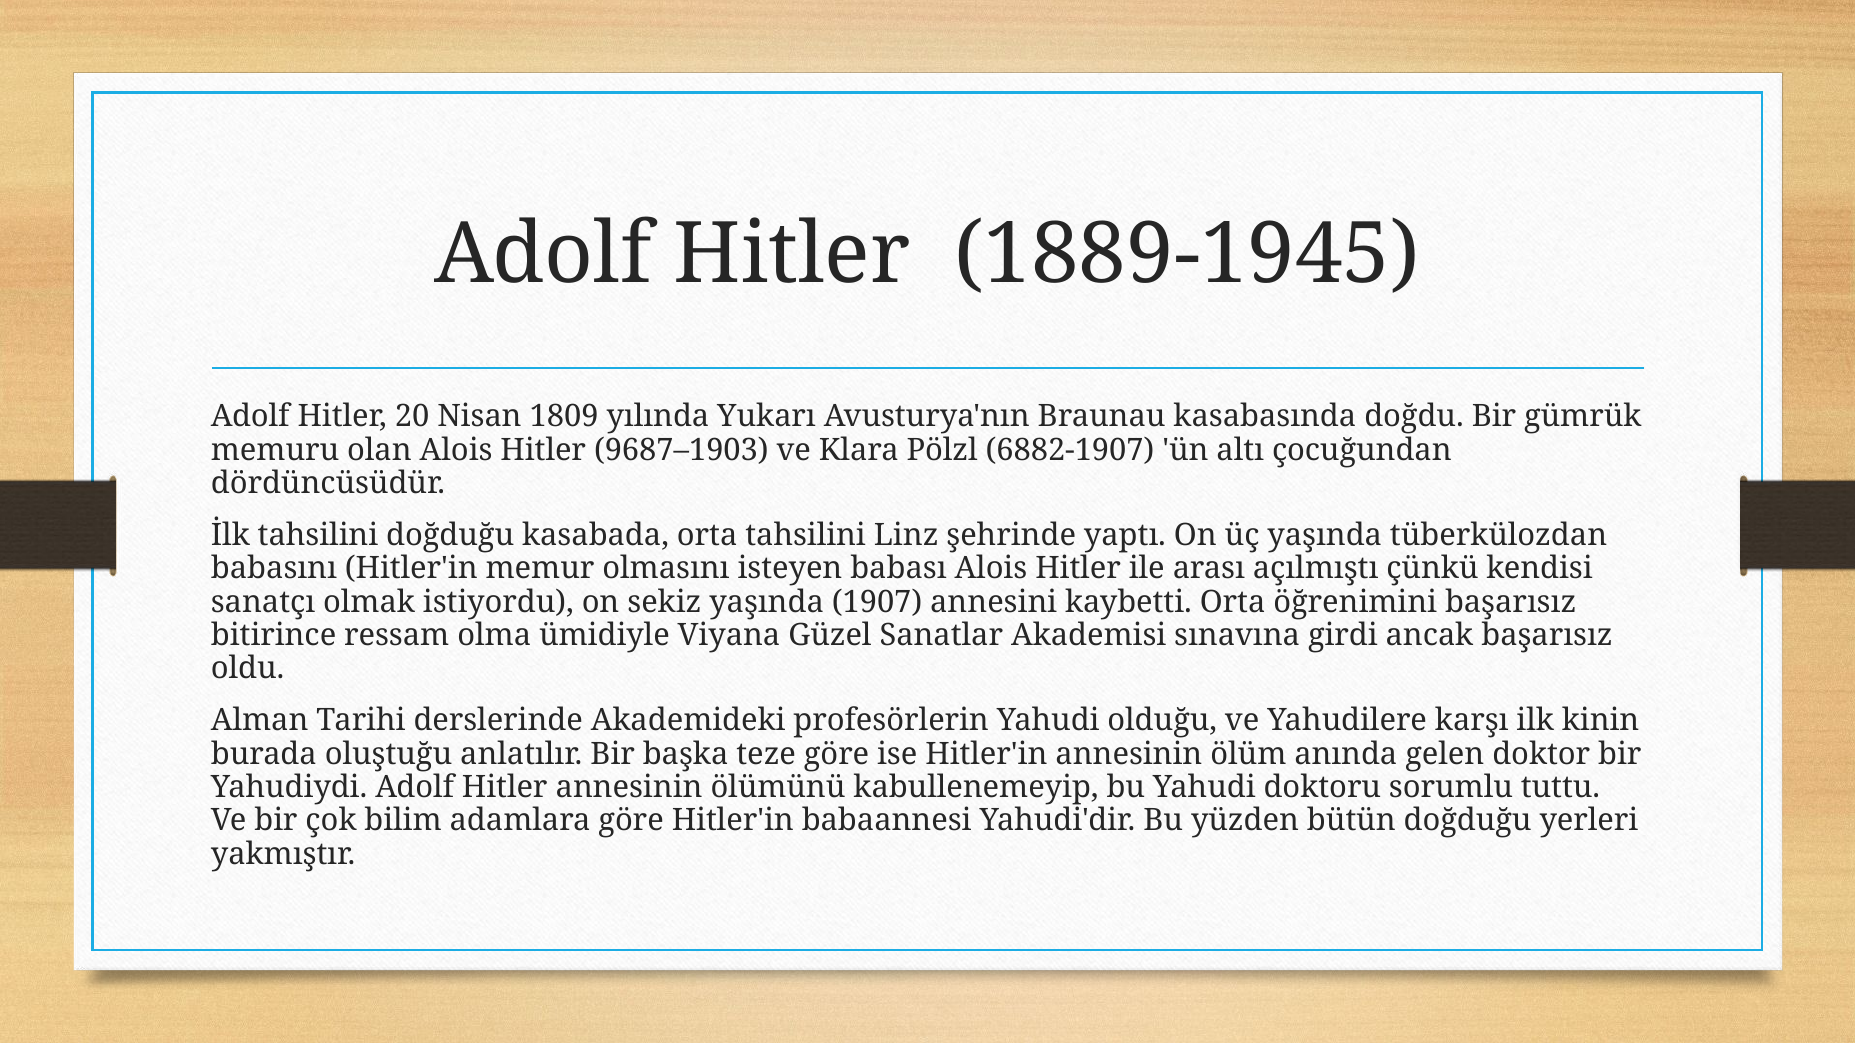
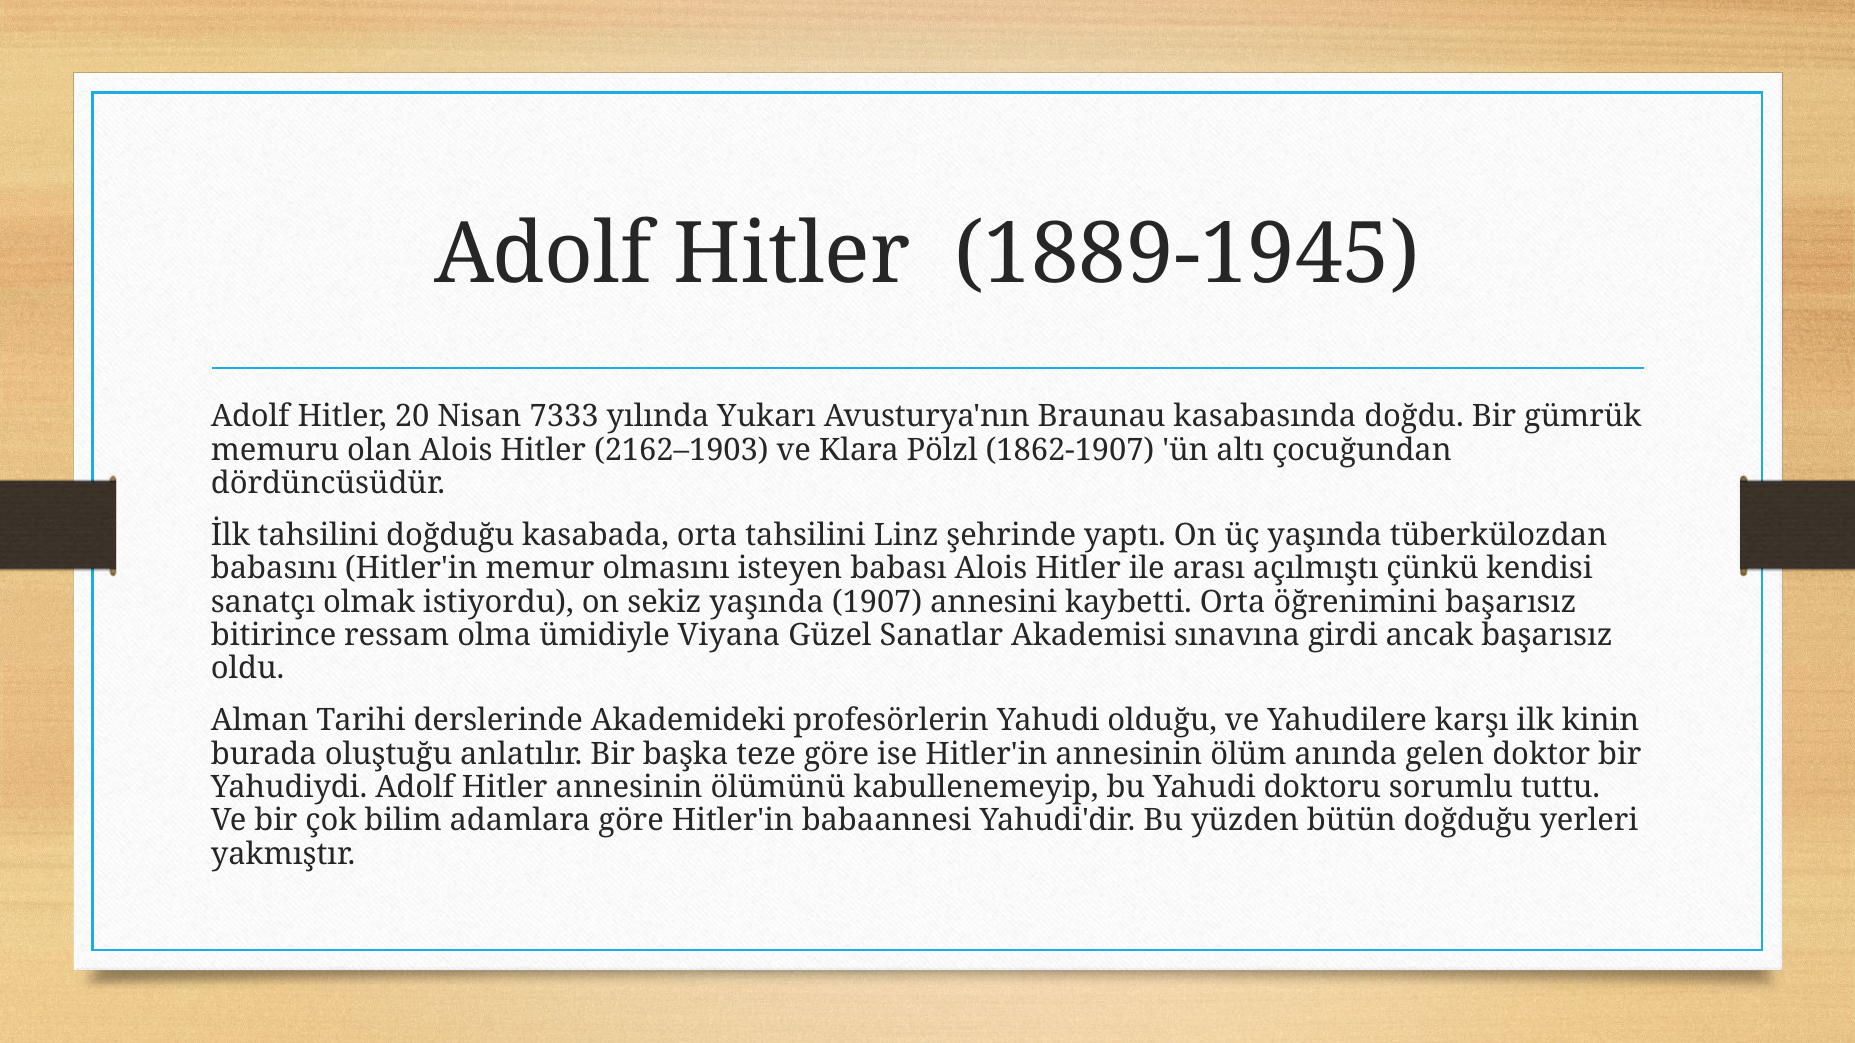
1809: 1809 -> 7333
9687–1903: 9687–1903 -> 2162–1903
6882-1907: 6882-1907 -> 1862-1907
